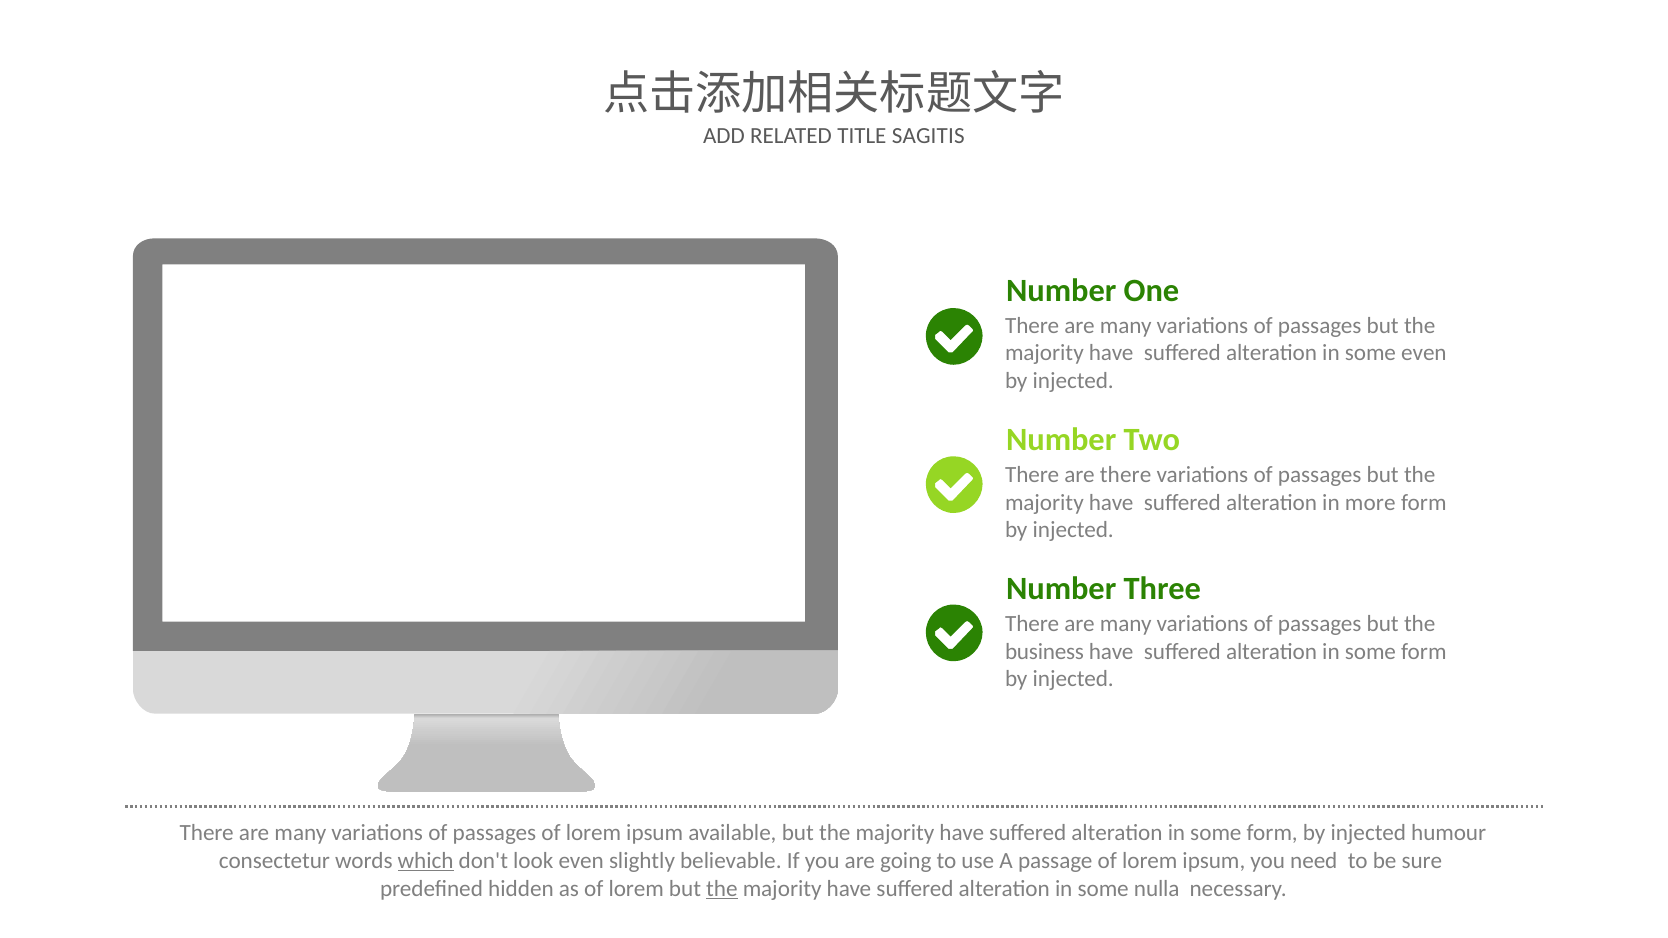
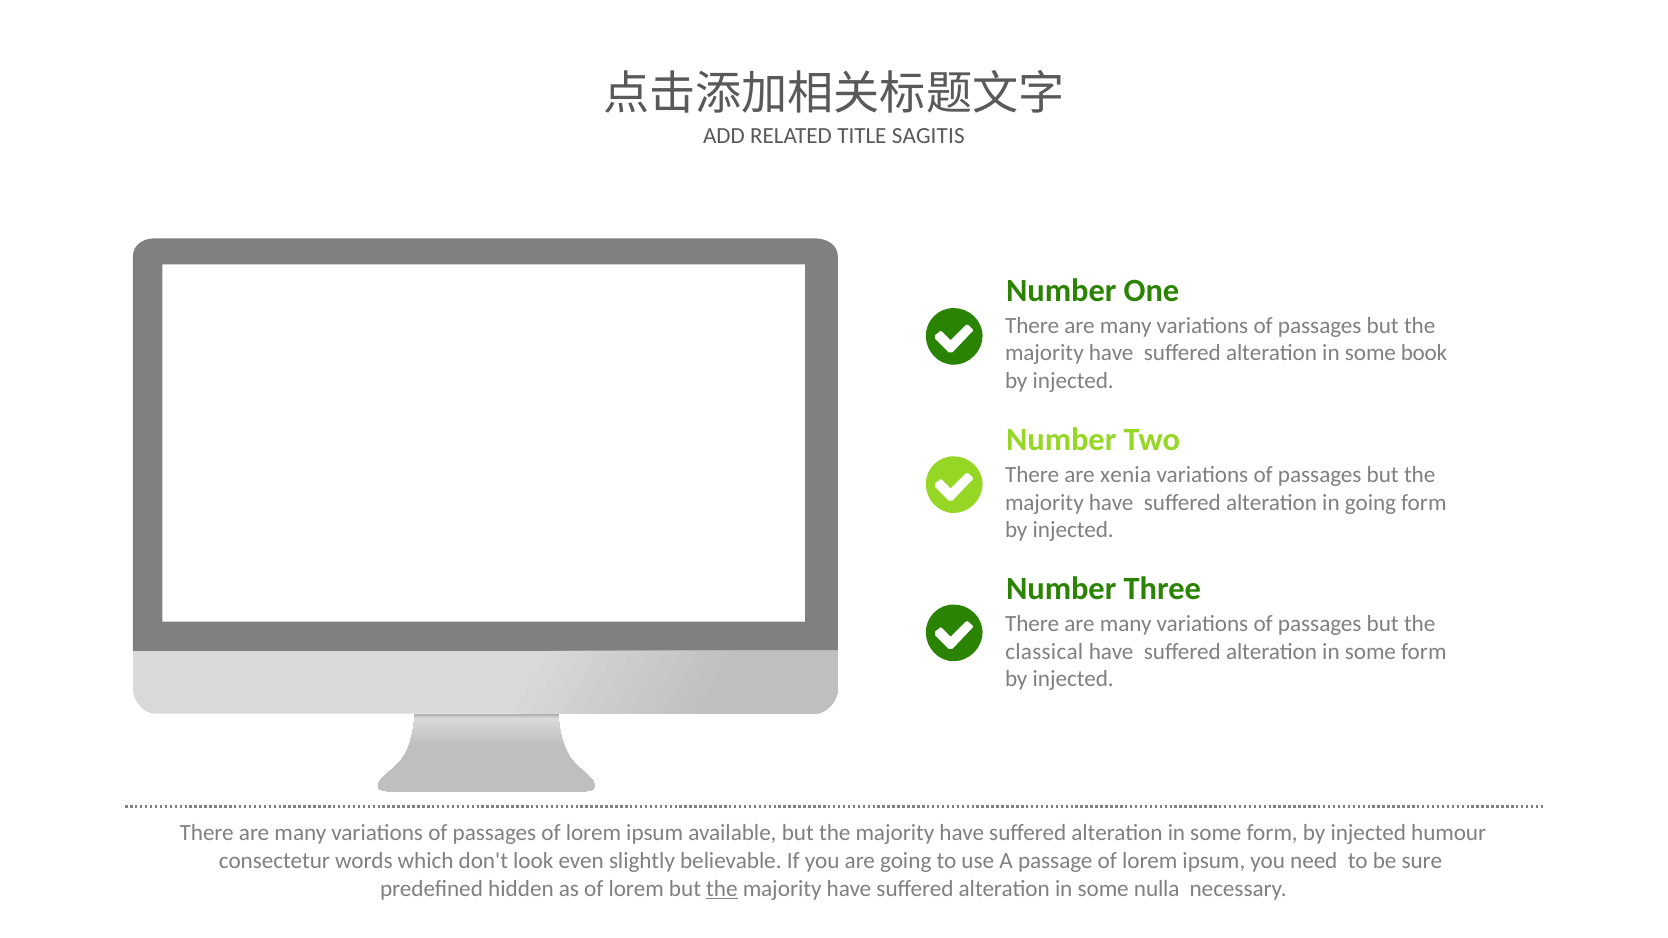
some even: even -> book
are there: there -> xenia
in more: more -> going
business: business -> classical
which underline: present -> none
